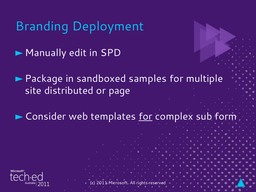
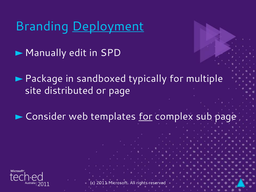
Deployment underline: none -> present
samples: samples -> typically
sub form: form -> page
